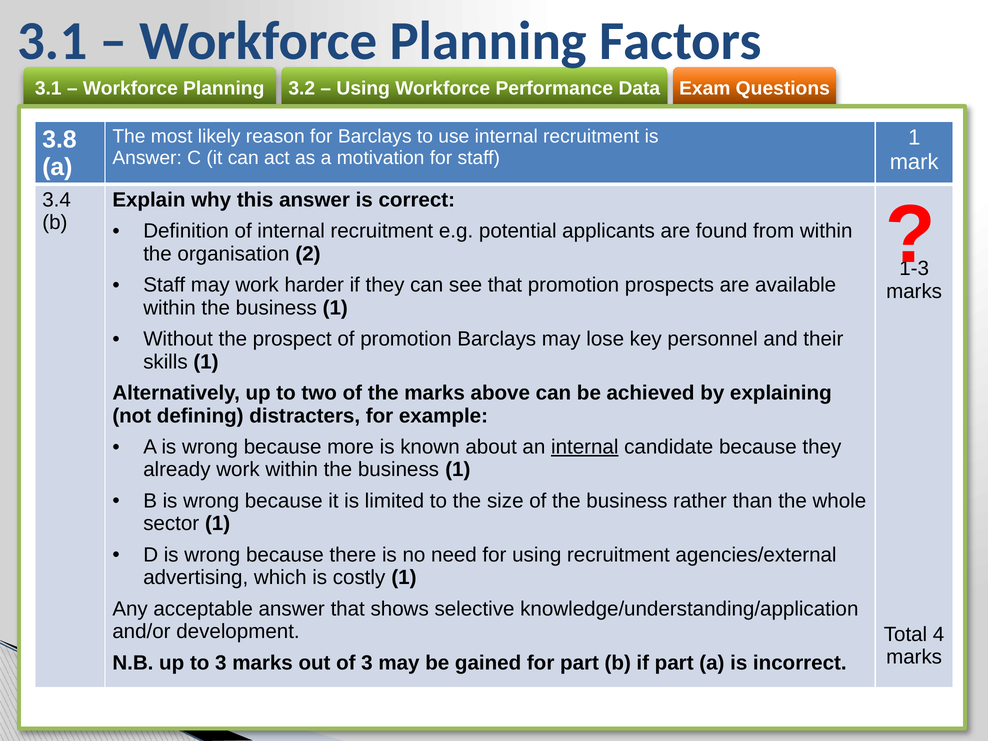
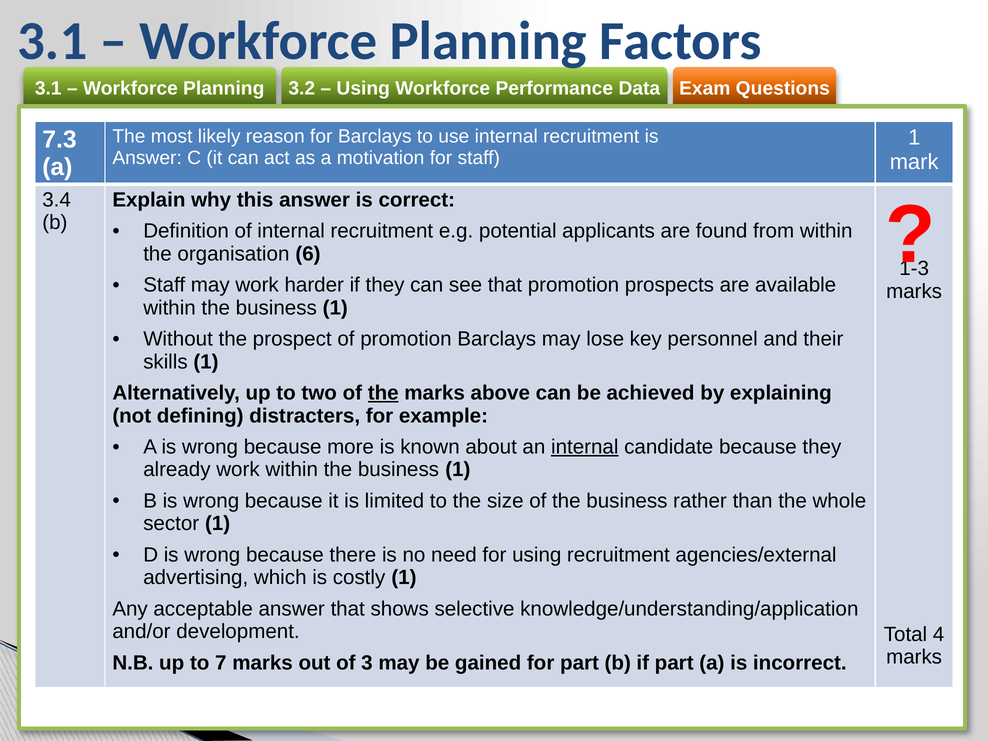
3.8: 3.8 -> 7.3
2: 2 -> 6
the at (383, 393) underline: none -> present
to 3: 3 -> 7
